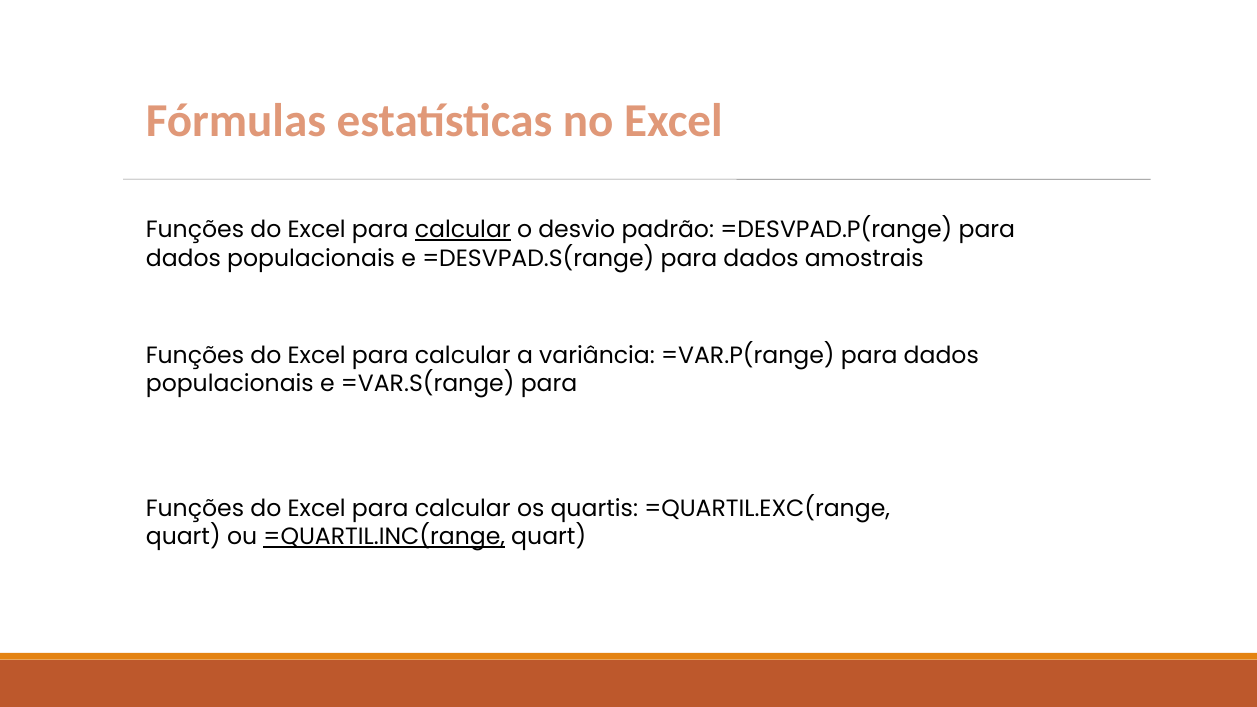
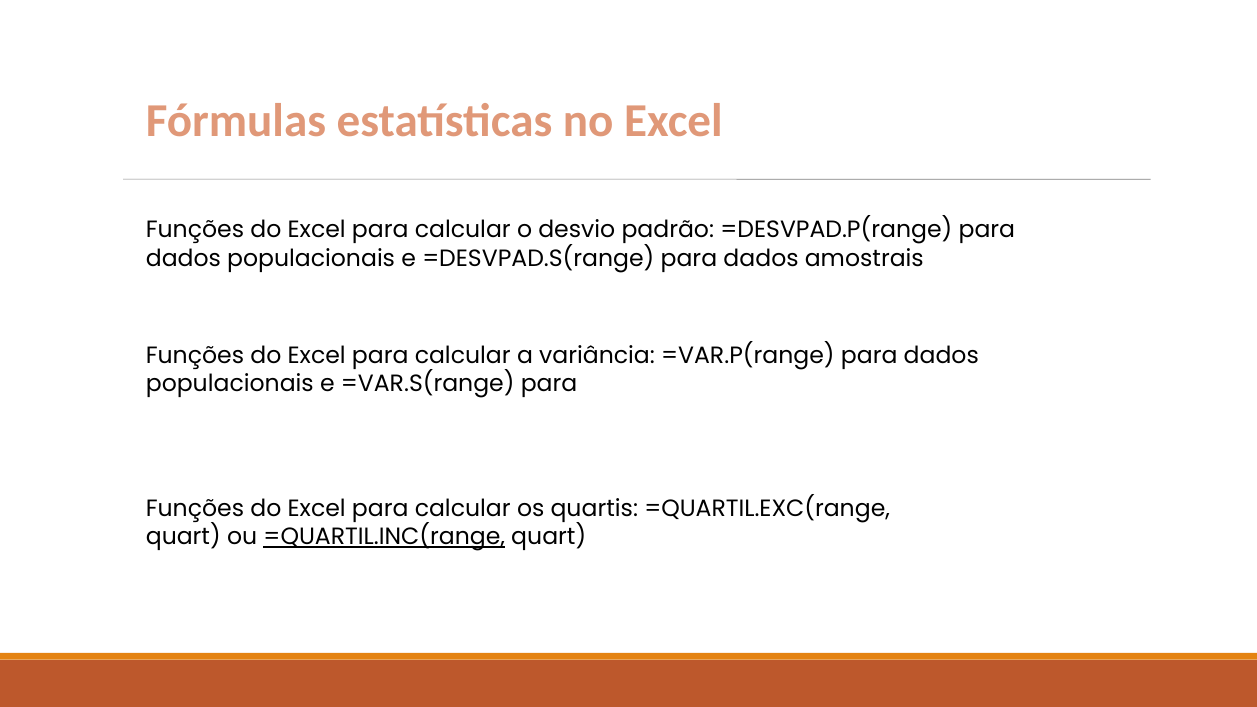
calcular at (463, 230) underline: present -> none
